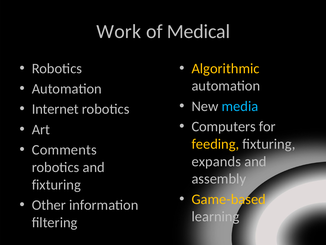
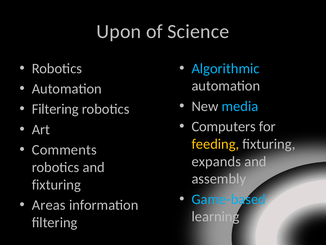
Work: Work -> Upon
Medical: Medical -> Science
Algorithmic colour: yellow -> light blue
Internet at (55, 109): Internet -> Filtering
Game-based colour: yellow -> light blue
Other: Other -> Areas
